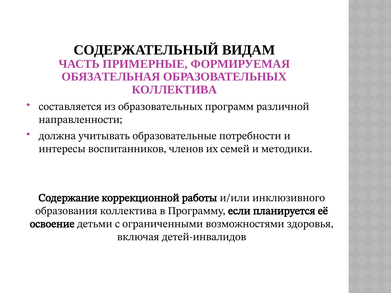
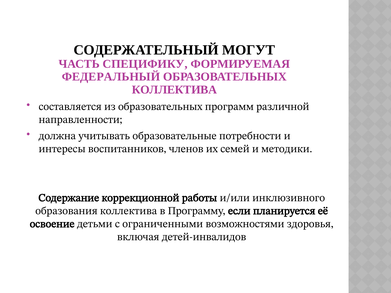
ВИДАМ: ВИДАМ -> МОГУТ
ПРИМЕРНЫЕ: ПРИМЕРНЫЕ -> СПЕЦИФИКУ
ОБЯЗАТЕЛЬНАЯ: ОБЯЗАТЕЛЬНАЯ -> ФЕДЕРАЛЬНЫЙ
